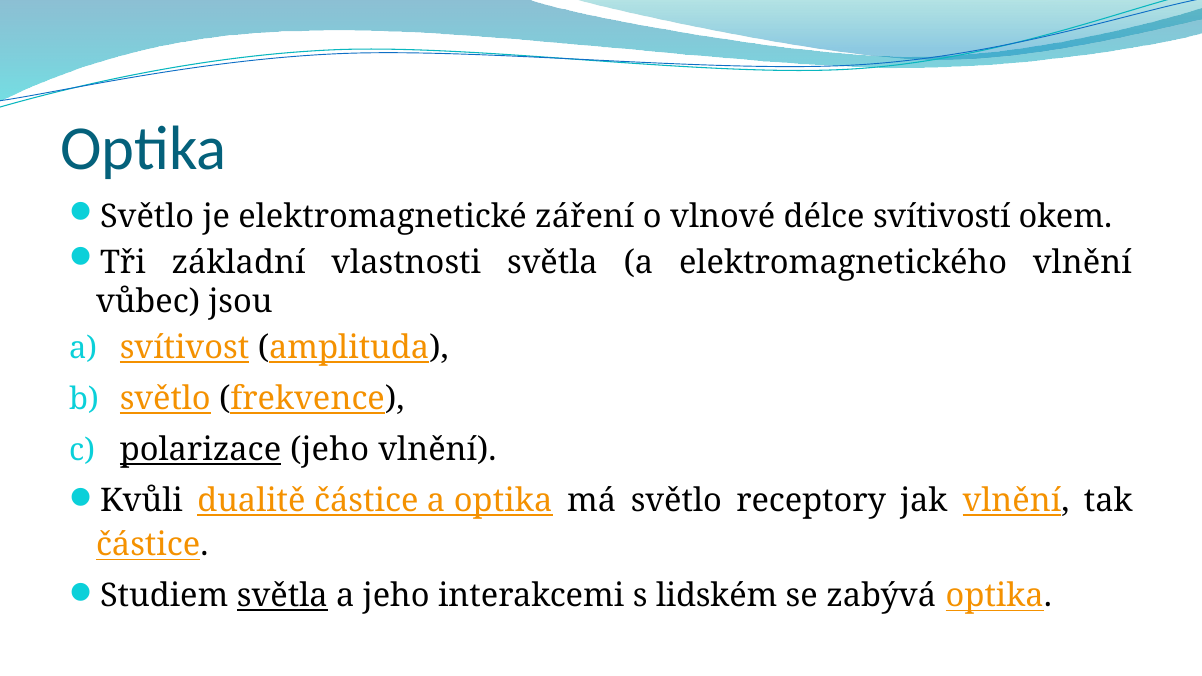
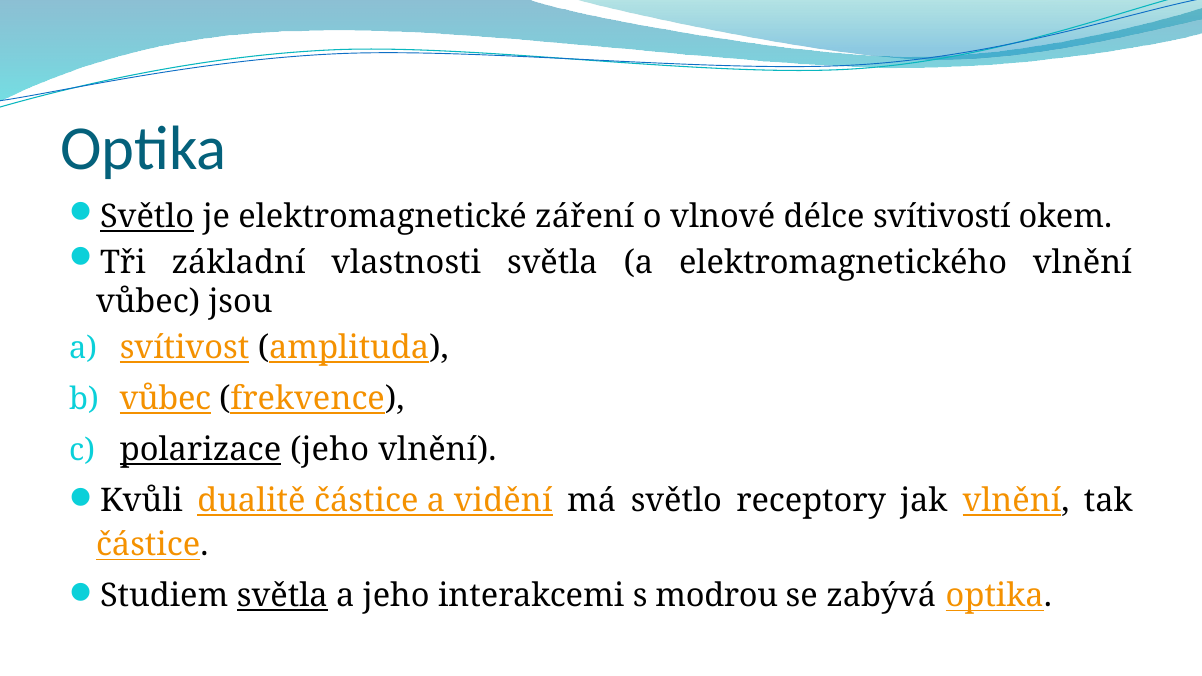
Světlo at (147, 217) underline: none -> present
světlo at (165, 399): světlo -> vůbec
a optika: optika -> vidění
lidském: lidském -> modrou
